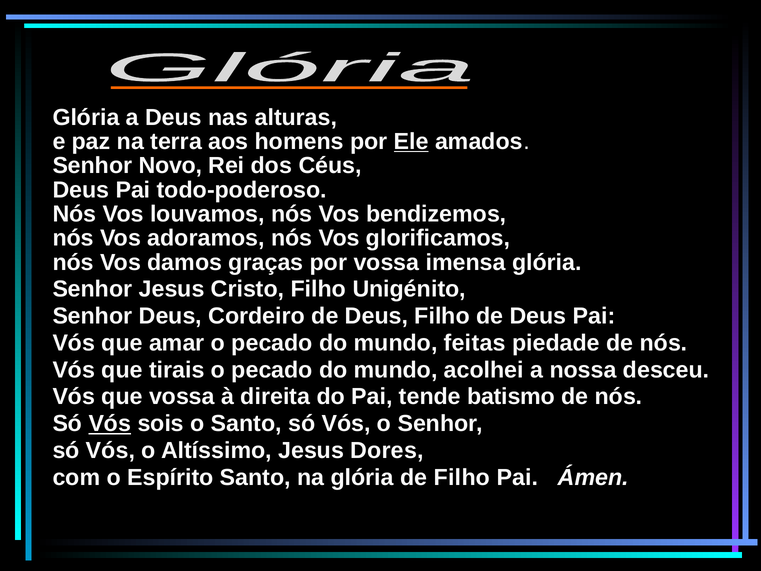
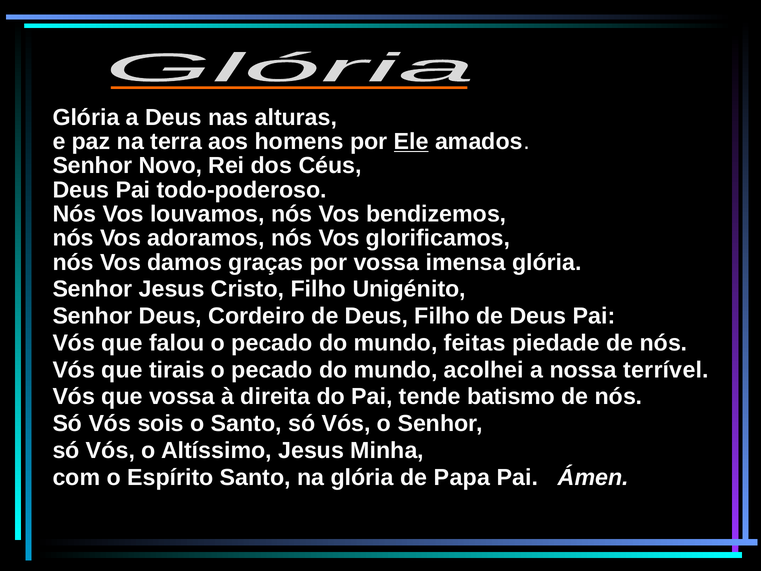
amar: amar -> falou
desceu: desceu -> terrível
Vós at (110, 424) underline: present -> none
Dores: Dores -> Minha
de Filho: Filho -> Papa
